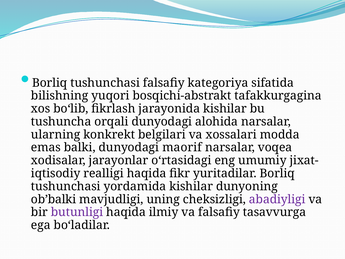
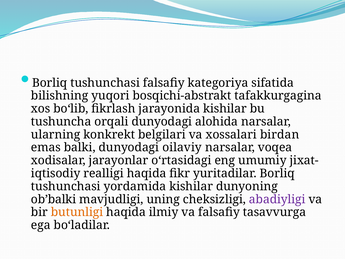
modda: modda -> birdan
maorif: maorif -> oilaviy
butunligi colour: purple -> orange
